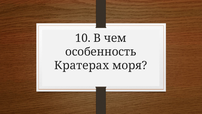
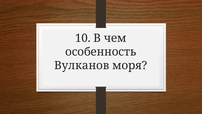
Кратерах: Кратерах -> Вулканов
